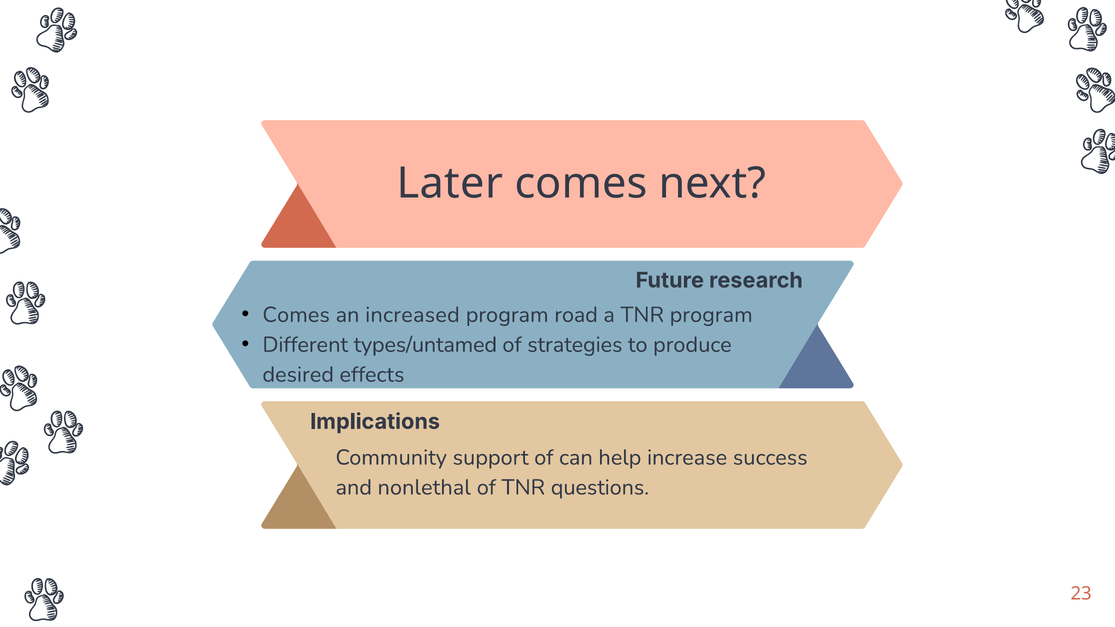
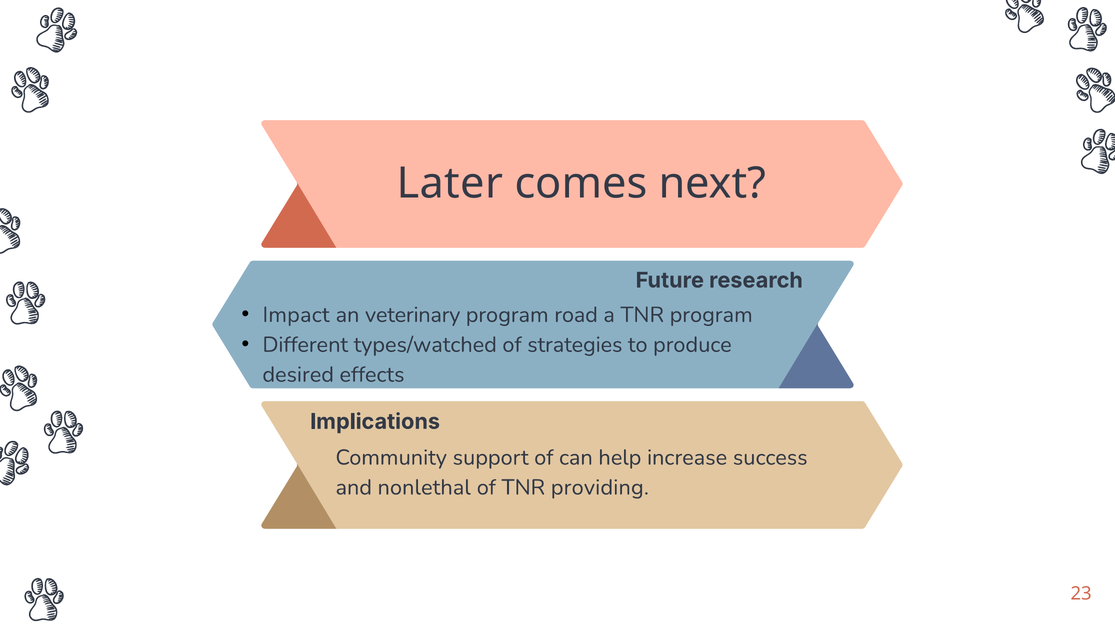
Comes at (296, 315): Comes -> Impact
increased: increased -> veterinary
types/untamed: types/untamed -> types/watched
questions: questions -> providing
